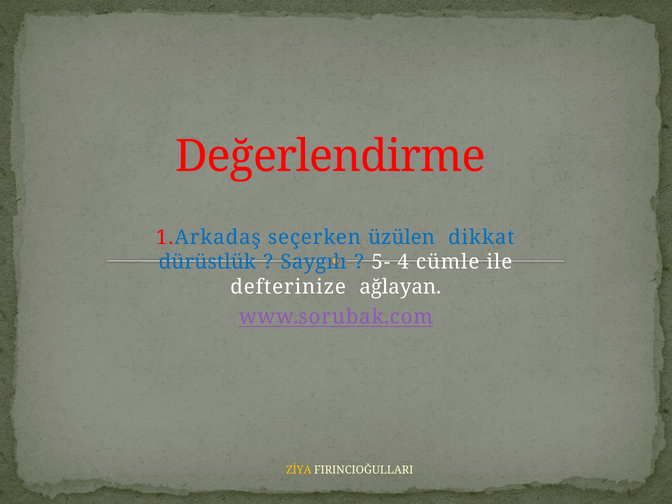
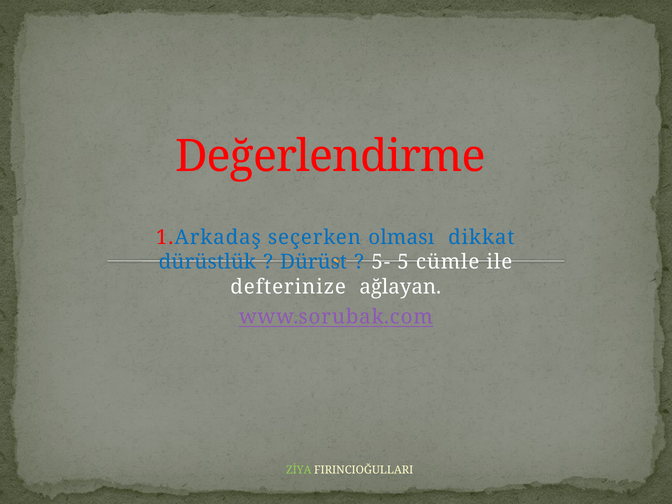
üzülen: üzülen -> olması
Saygılı: Saygılı -> Dürüst
4: 4 -> 5
ZİYA colour: yellow -> light green
